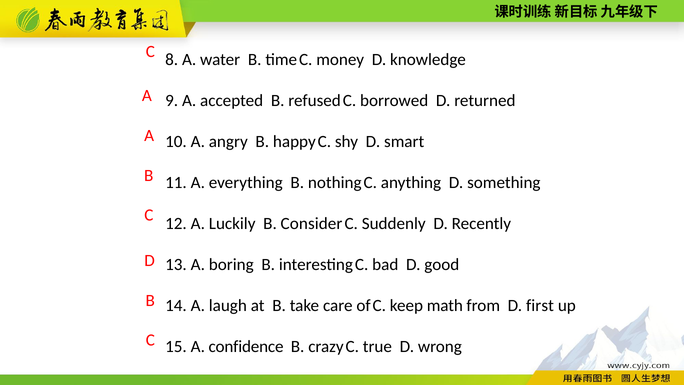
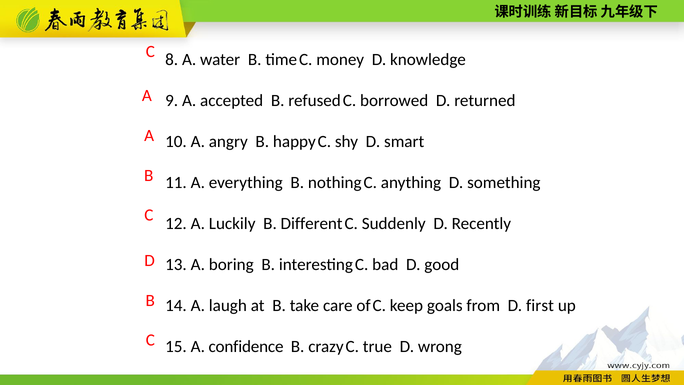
Consider: Consider -> Different
math: math -> goals
